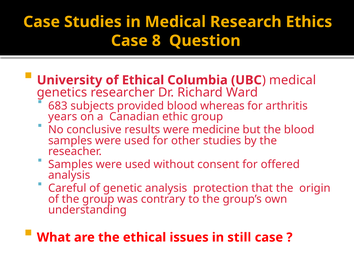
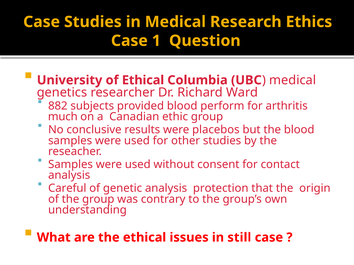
8: 8 -> 1
683: 683 -> 882
whereas: whereas -> perform
years: years -> much
medicine: medicine -> placebos
offered: offered -> contact
